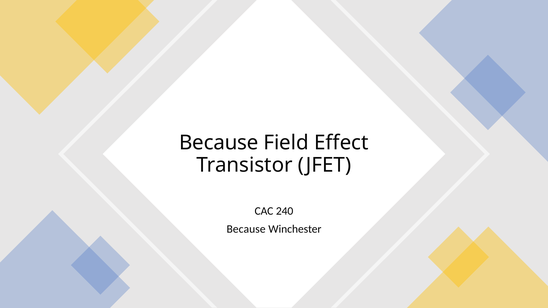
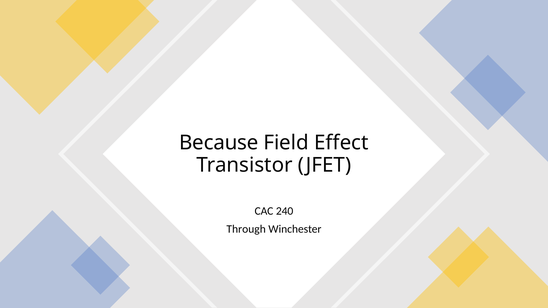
Because at (246, 229): Because -> Through
